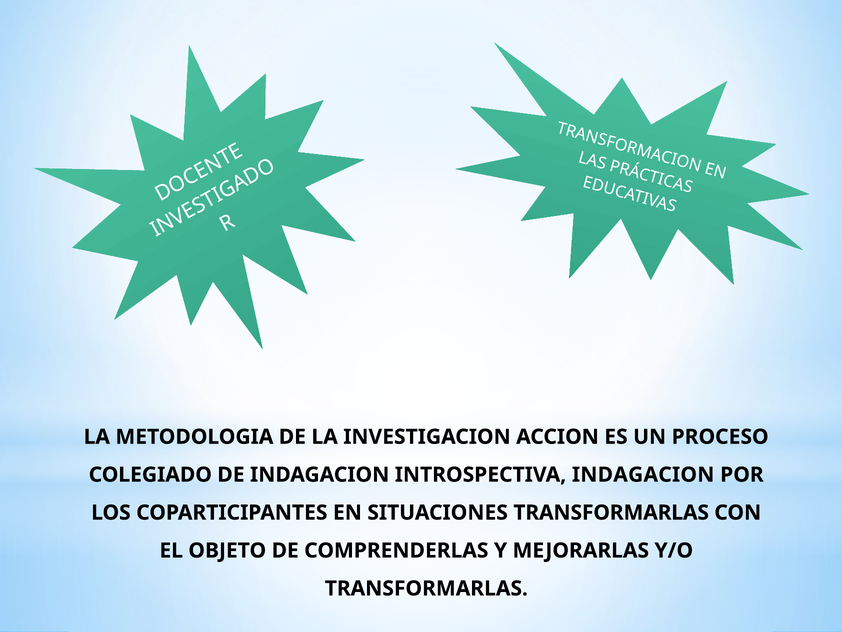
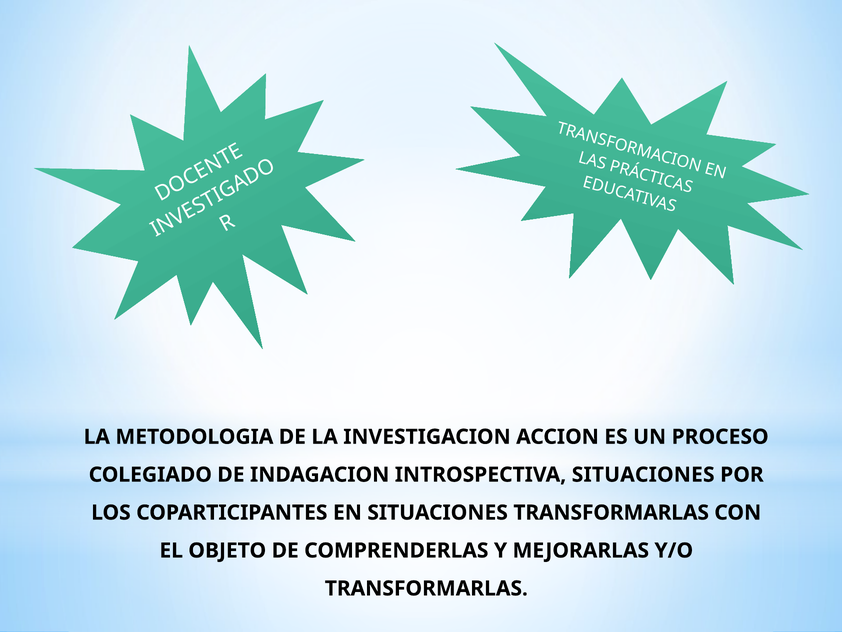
INTROSPECTIVA INDAGACION: INDAGACION -> SITUACIONES
